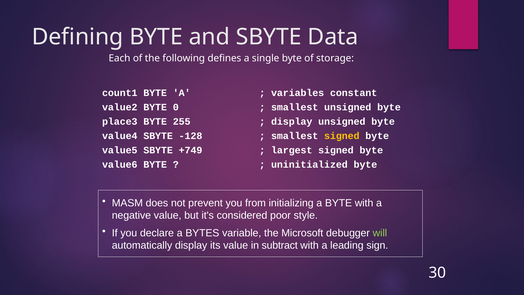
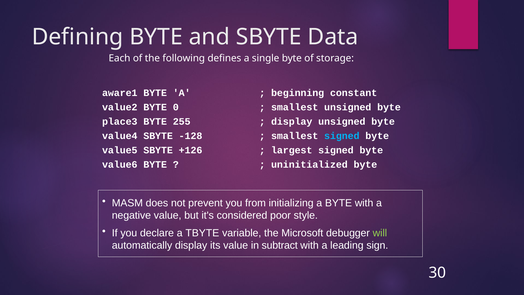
count1: count1 -> aware1
variables: variables -> beginning
signed at (342, 136) colour: yellow -> light blue
+749: +749 -> +126
BYTES: BYTES -> TBYTE
